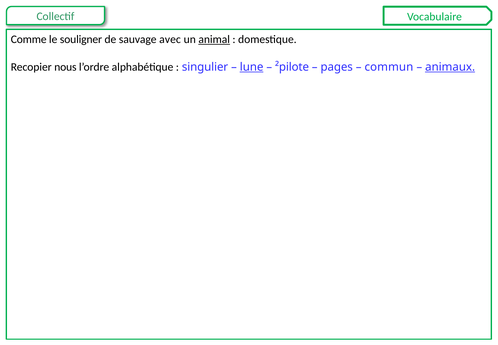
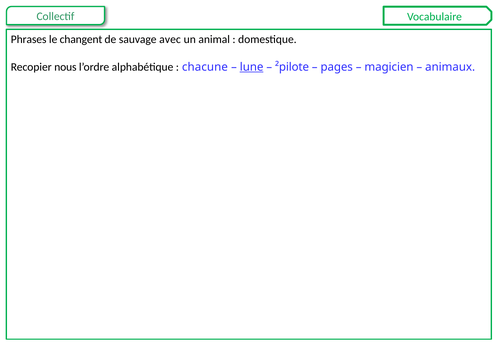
Comme: Comme -> Phrases
souligner: souligner -> changent
animal underline: present -> none
singulier: singulier -> chacune
commun: commun -> magicien
animaux underline: present -> none
